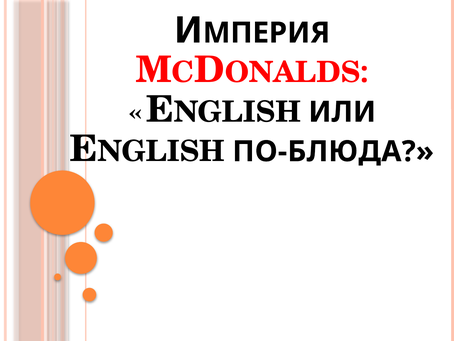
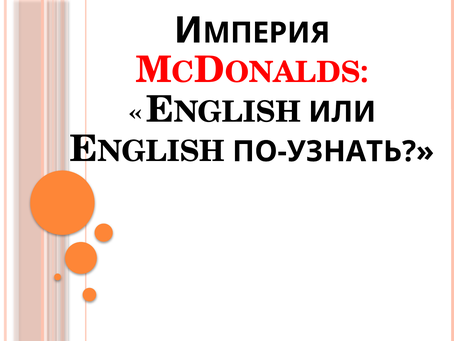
ПО-БЛЮДА: ПО-БЛЮДА -> ПО-УЗНАТЬ
